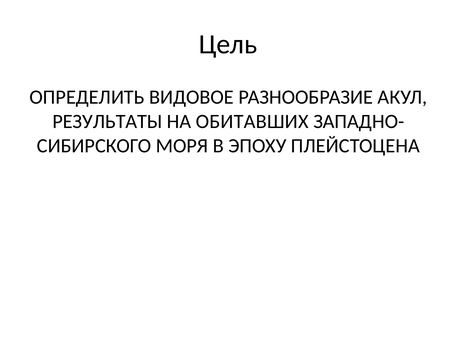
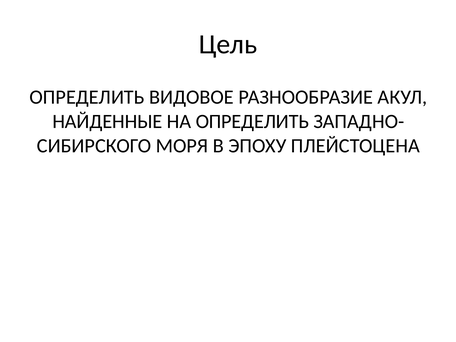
РЕЗУЛЬТАТЫ: РЕЗУЛЬТАТЫ -> НАЙДЕННЫЕ
НА ОБИТАВШИХ: ОБИТАВШИХ -> ОПРЕДЕЛИТЬ
